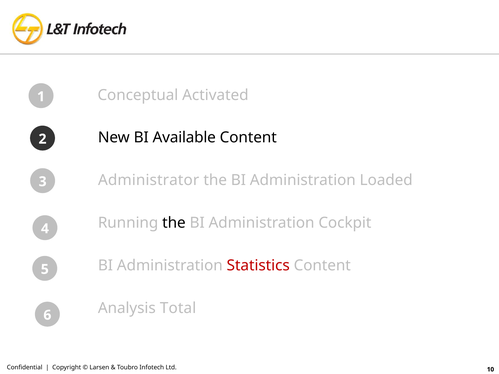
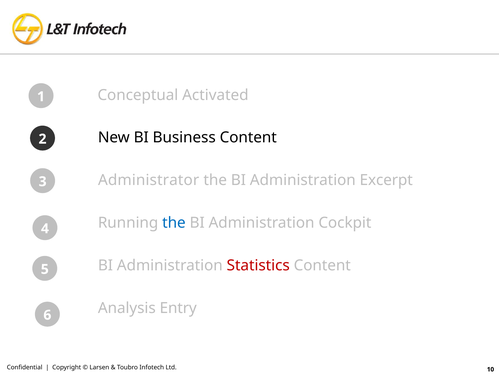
Available: Available -> Business
Loaded: Loaded -> Excerpt
the at (174, 223) colour: black -> blue
Total: Total -> Entry
